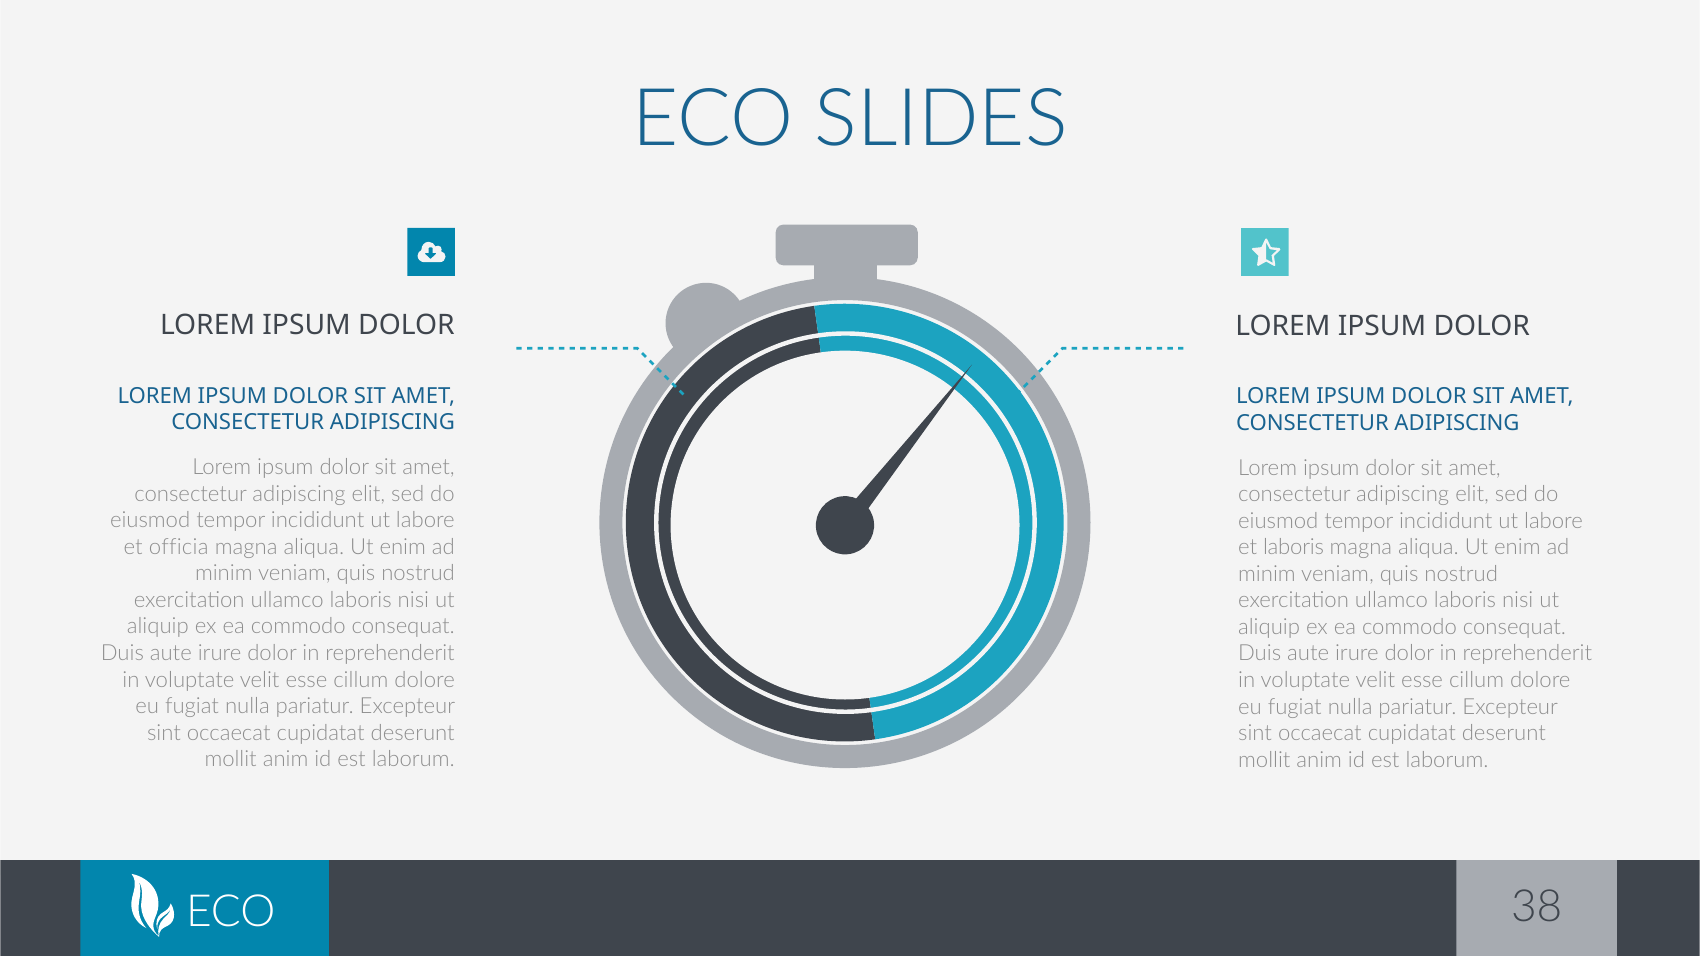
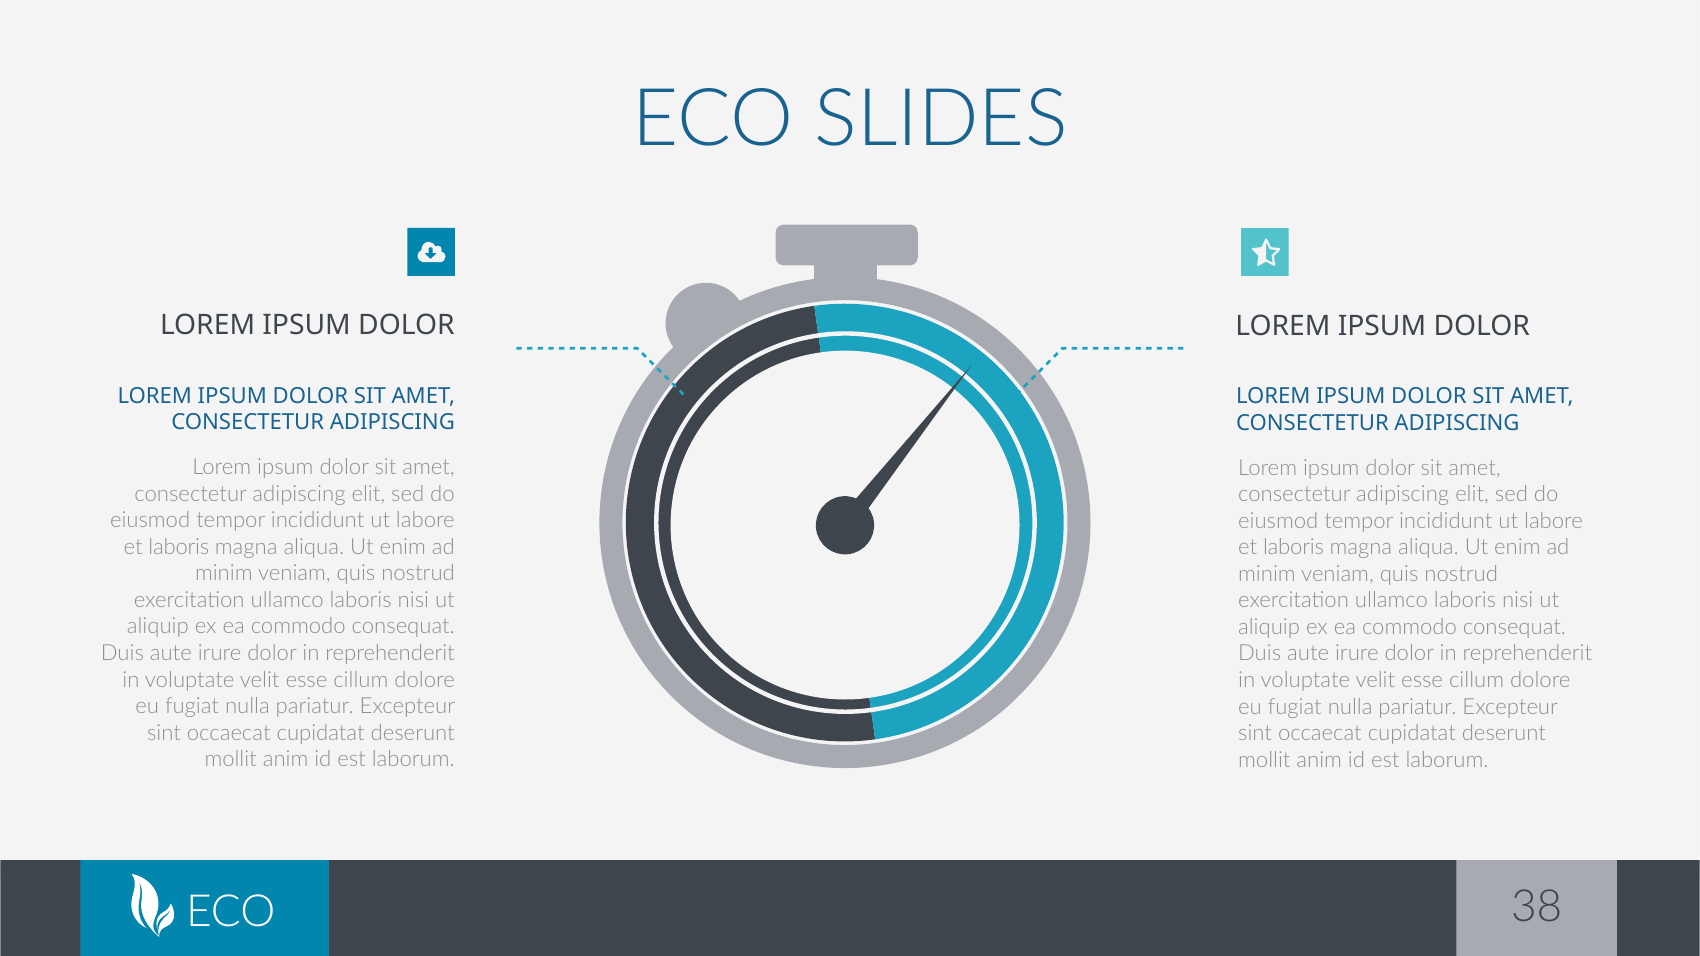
officia at (179, 547): officia -> laboris
